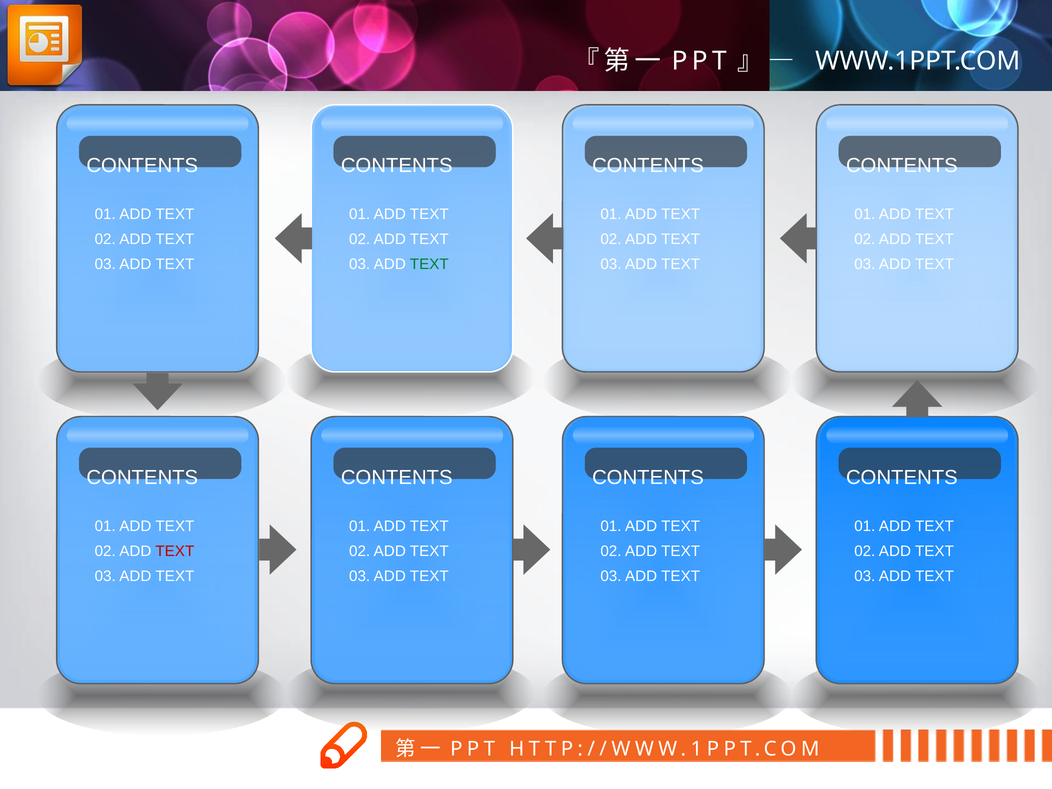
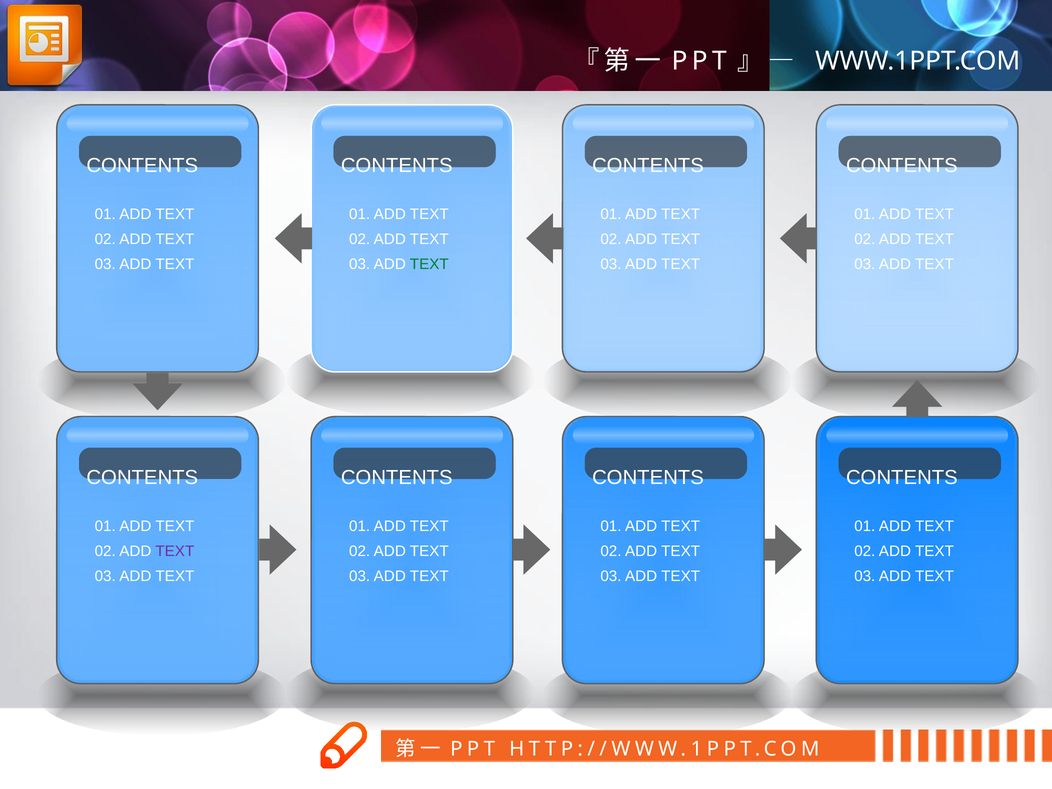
TEXT at (175, 551) colour: red -> purple
